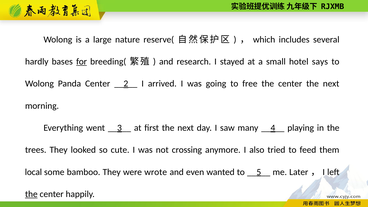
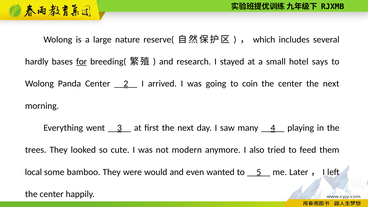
free: free -> coin
crossing: crossing -> modern
wrote: wrote -> would
the at (31, 194) underline: present -> none
